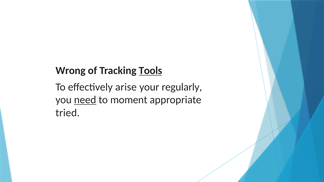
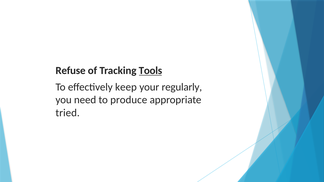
Wrong: Wrong -> Refuse
arise: arise -> keep
need underline: present -> none
moment: moment -> produce
